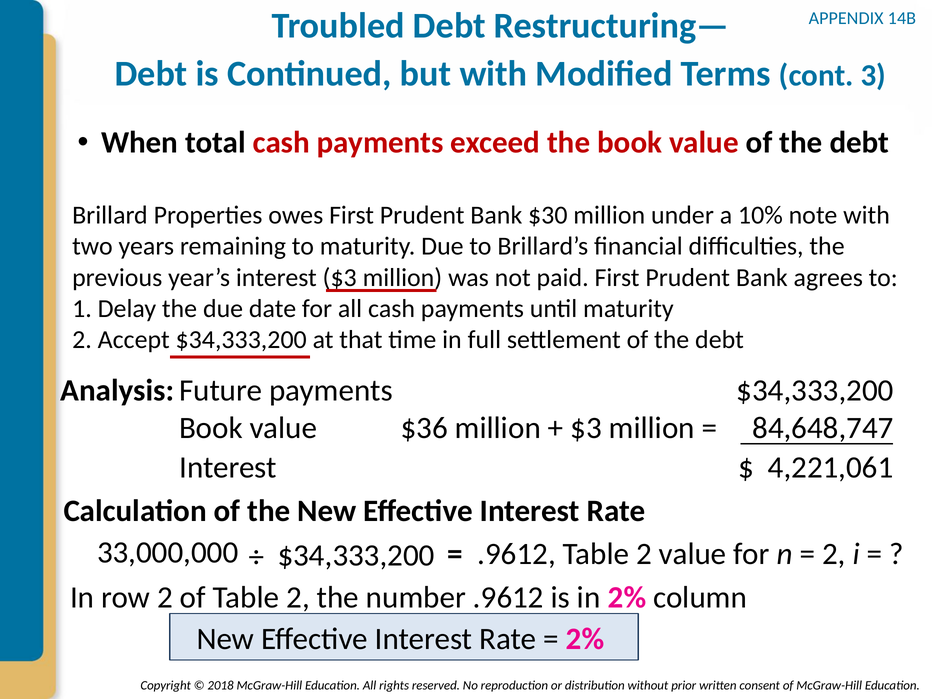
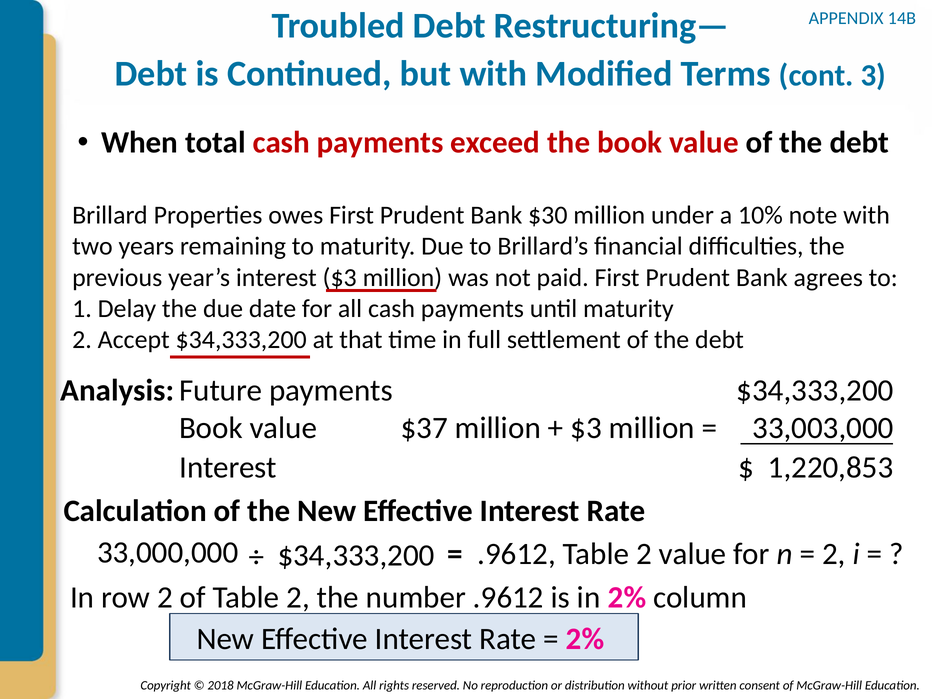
$36: $36 -> $37
84,648,747: 84,648,747 -> 33,003,000
4,221,061: 4,221,061 -> 1,220,853
